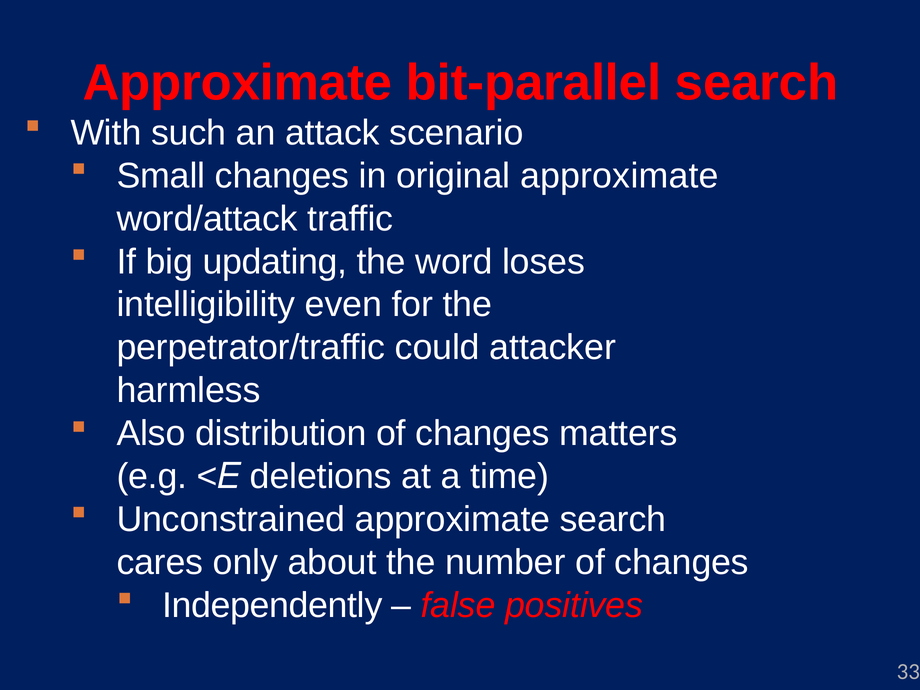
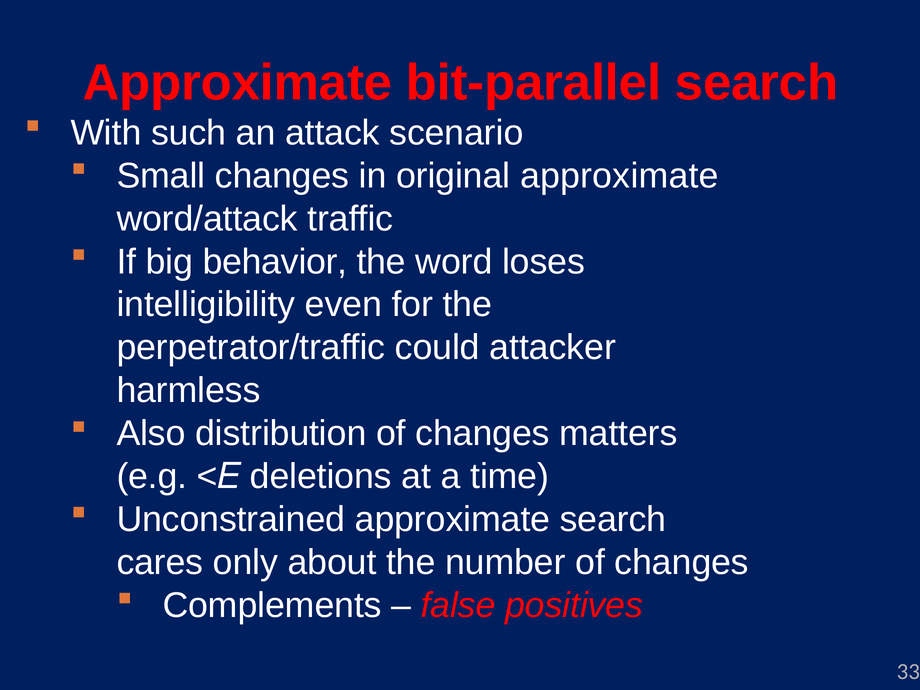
updating: updating -> behavior
Independently: Independently -> Complements
